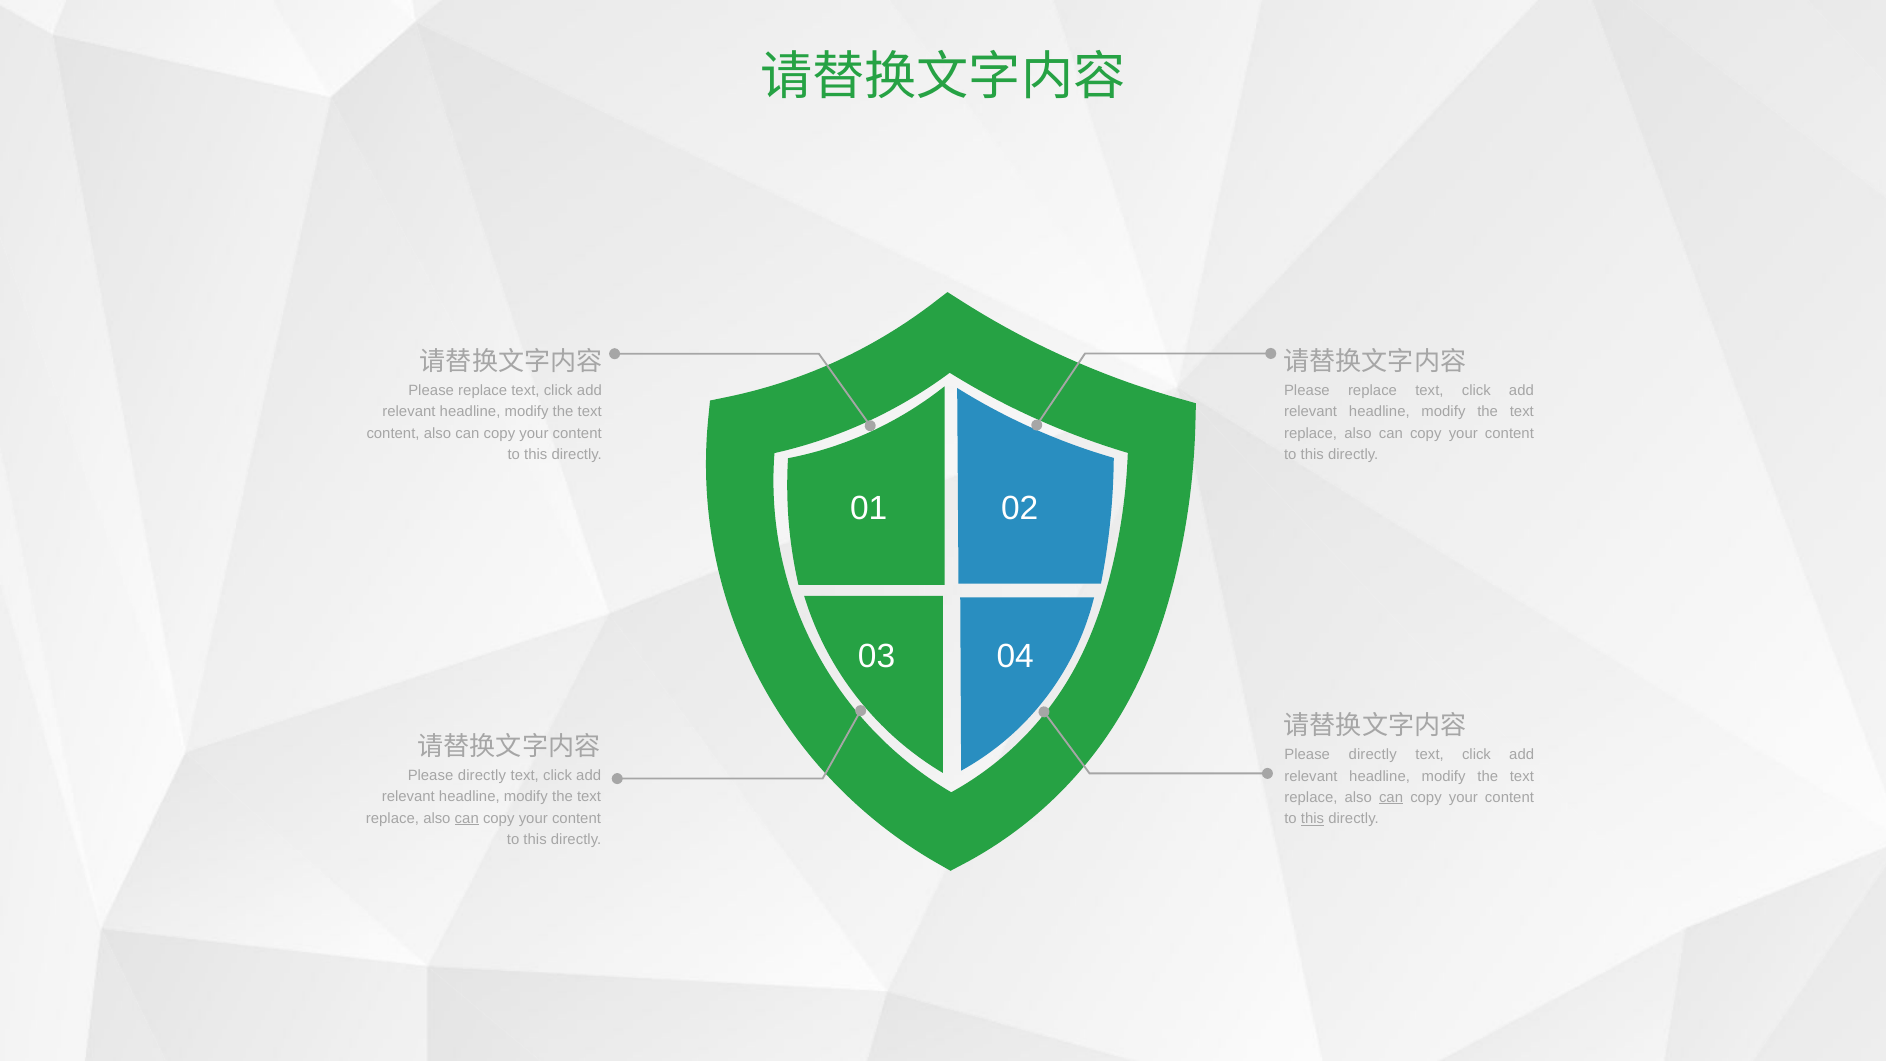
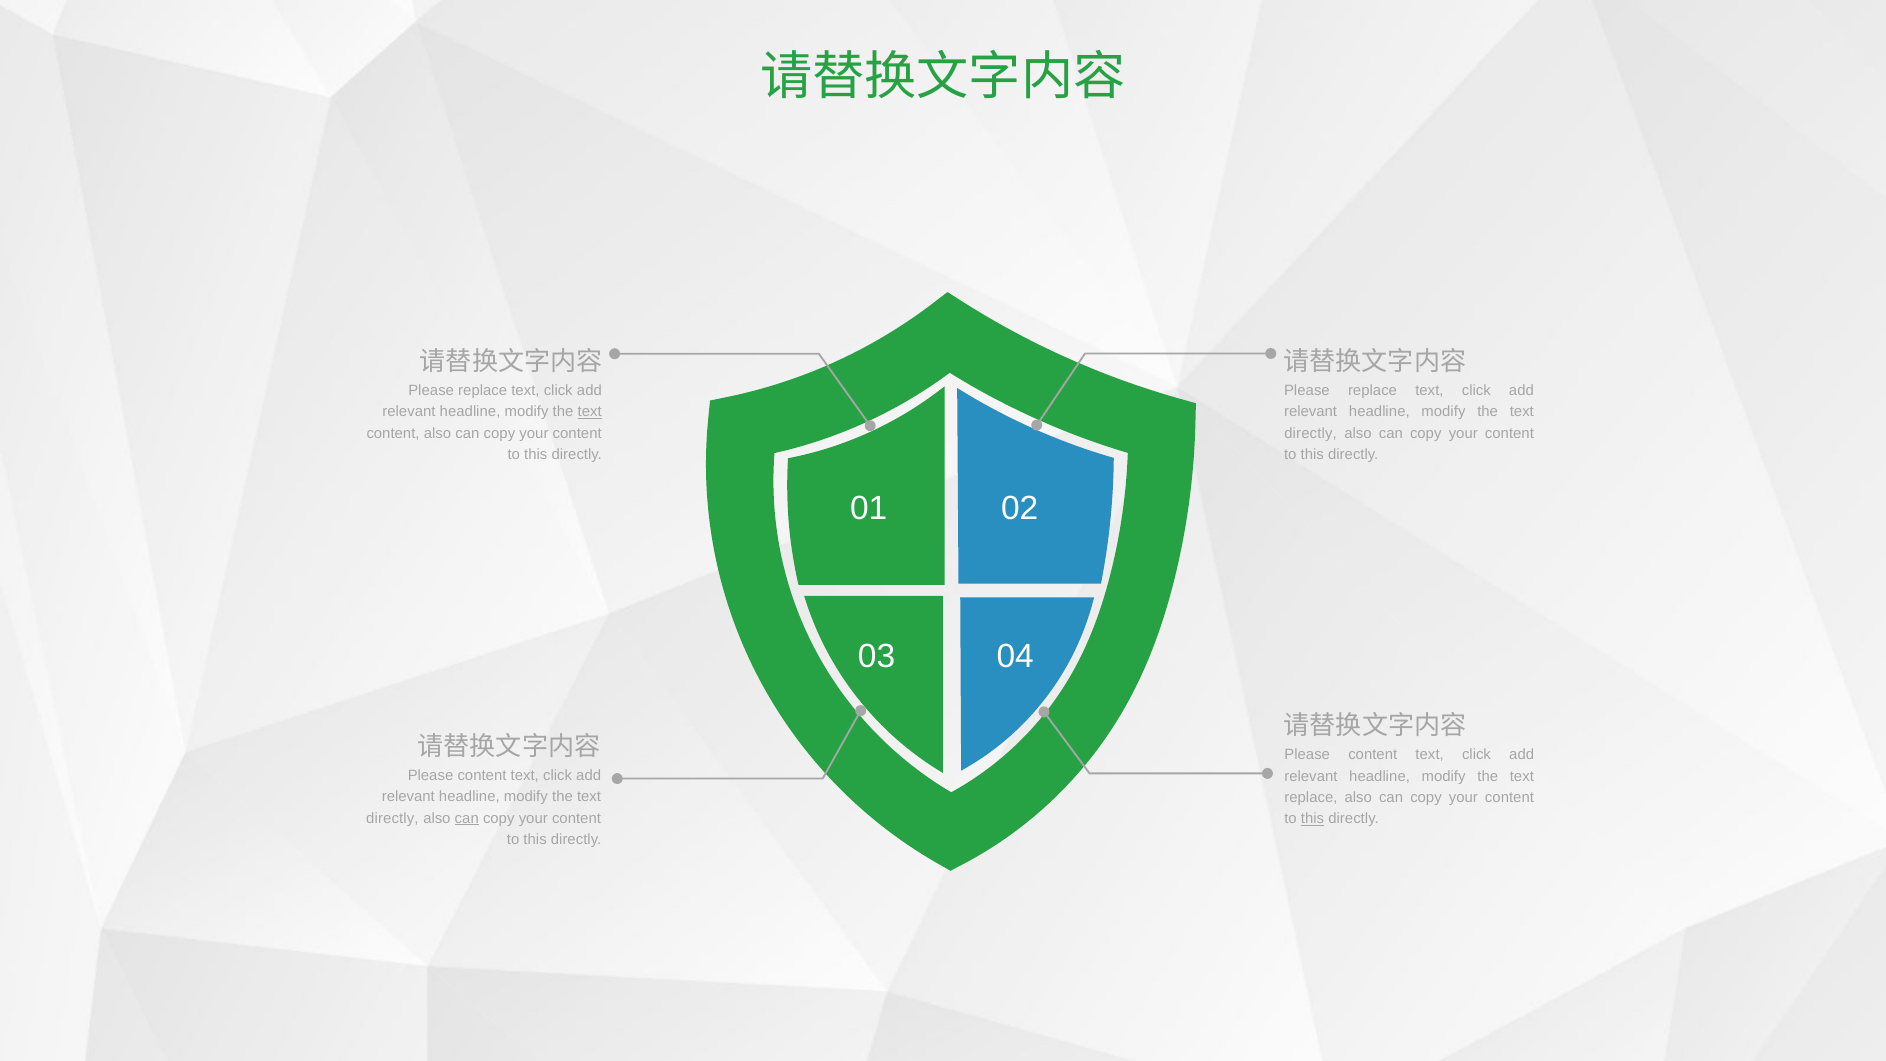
text at (590, 412) underline: none -> present
replace at (1311, 433): replace -> directly
directly at (1373, 755): directly -> content
directly at (482, 775): directly -> content
can at (1391, 797) underline: present -> none
replace at (392, 818): replace -> directly
